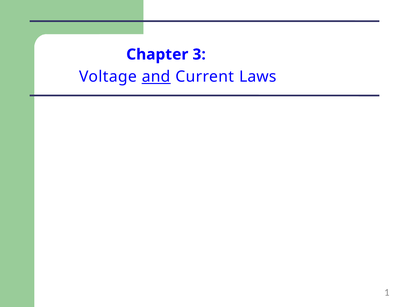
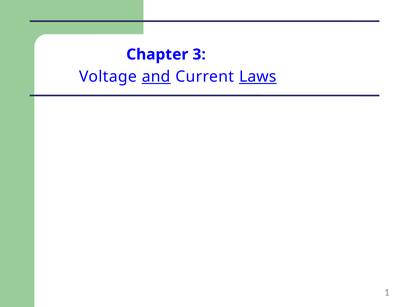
Laws underline: none -> present
